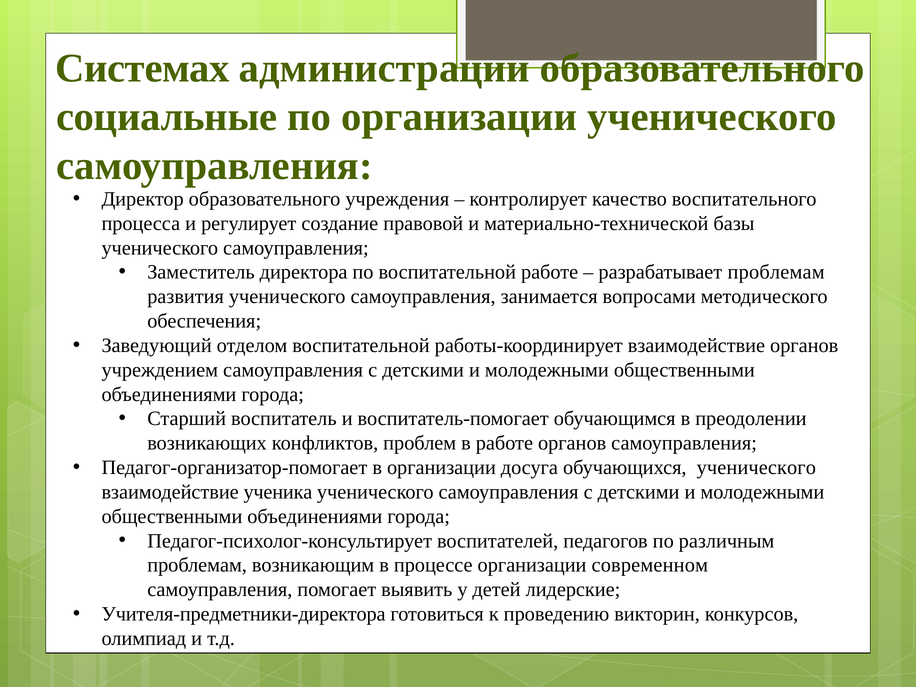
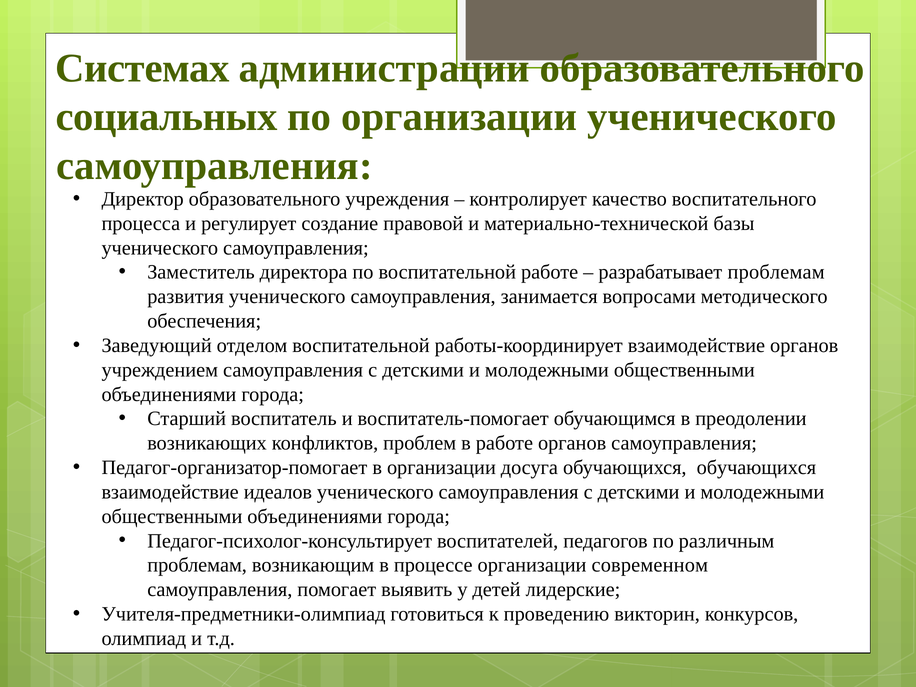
социальные: социальные -> социальных
обучающихся ученического: ученического -> обучающихся
ученика: ученика -> идеалов
Учителя-предметники-директора: Учителя-предметники-директора -> Учителя-предметники-олимпиад
